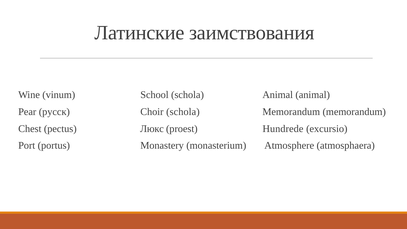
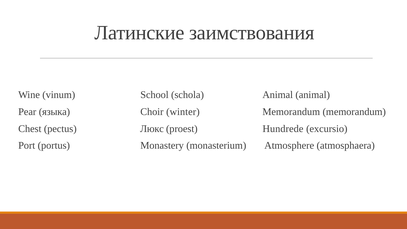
русск: русск -> языка
Choir schola: schola -> winter
